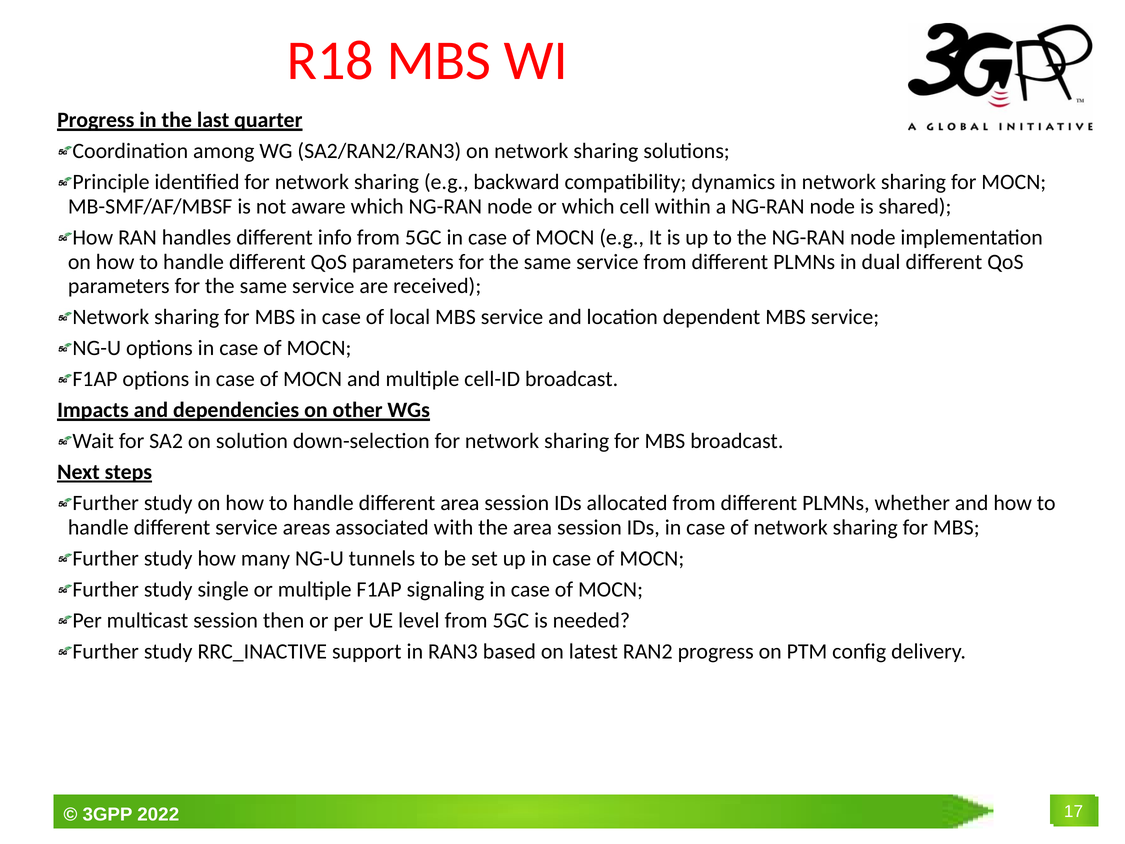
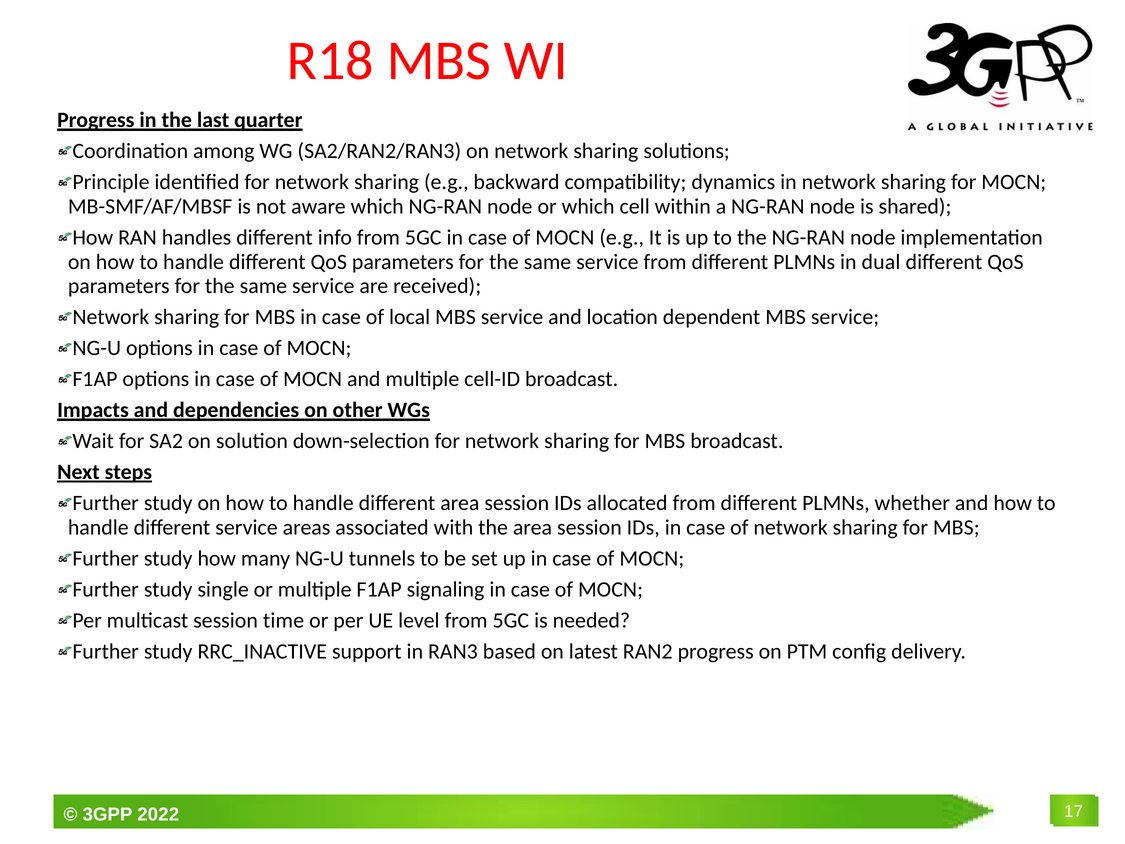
then: then -> time
